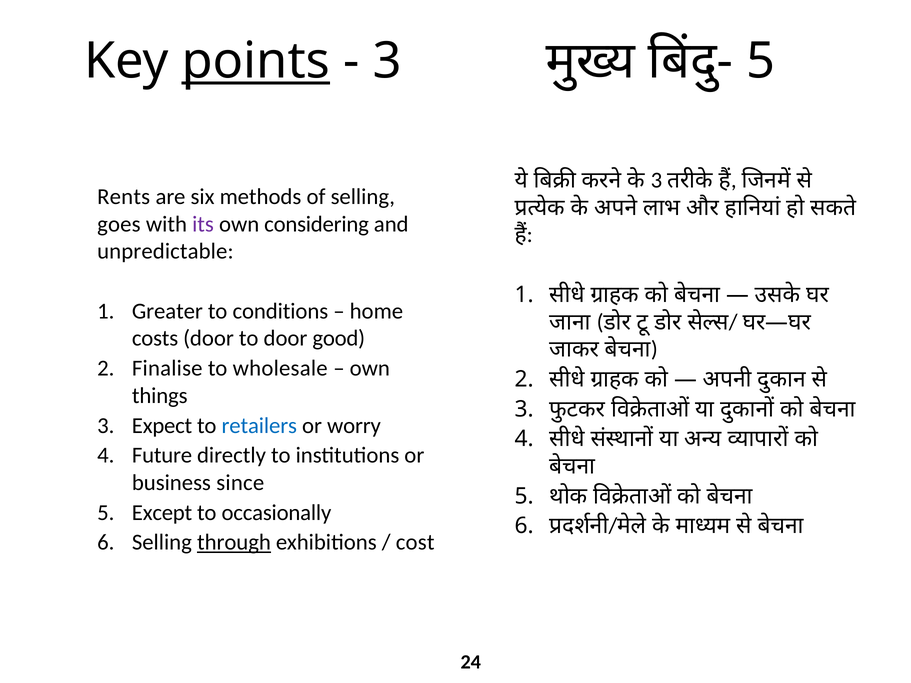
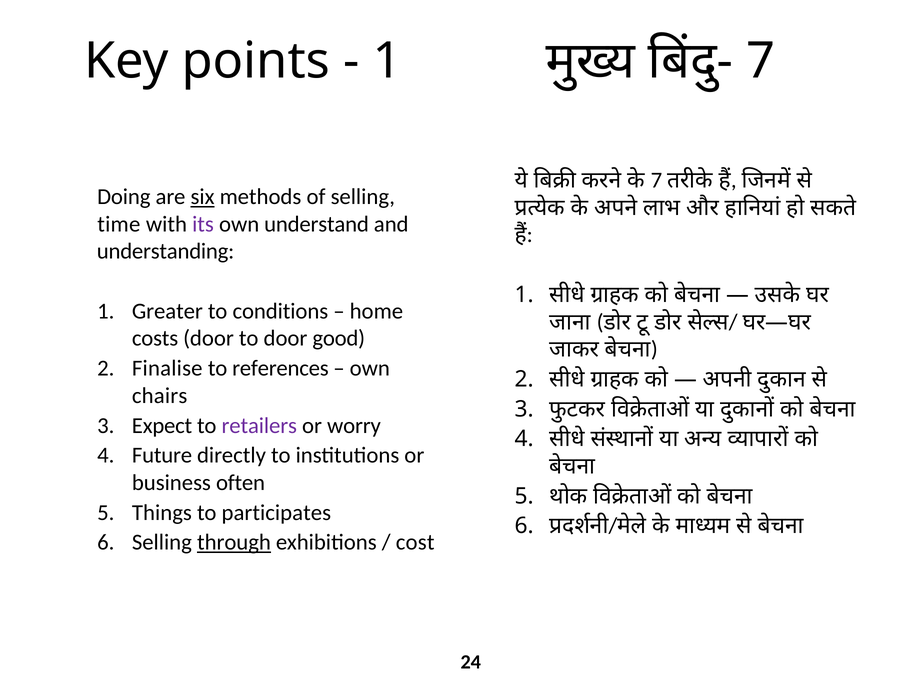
points underline: present -> none
3 at (387, 61): 3 -> 1
5 at (761, 61): 5 -> 7
3 at (656, 180): 3 -> 7
Rents: Rents -> Doing
six underline: none -> present
goes: goes -> time
considering: considering -> understand
unpredictable: unpredictable -> understanding
wholesale: wholesale -> references
things: things -> chairs
retailers colour: blue -> purple
since: since -> often
Except: Except -> Things
occasionally: occasionally -> participates
